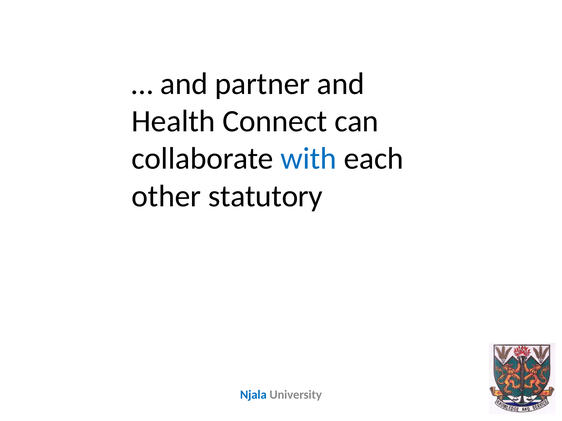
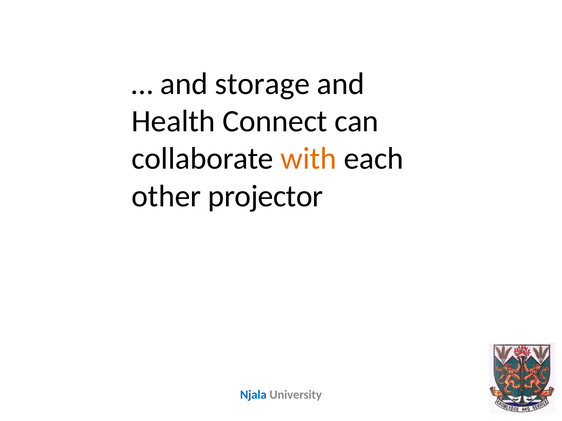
partner: partner -> storage
with colour: blue -> orange
statutory: statutory -> projector
